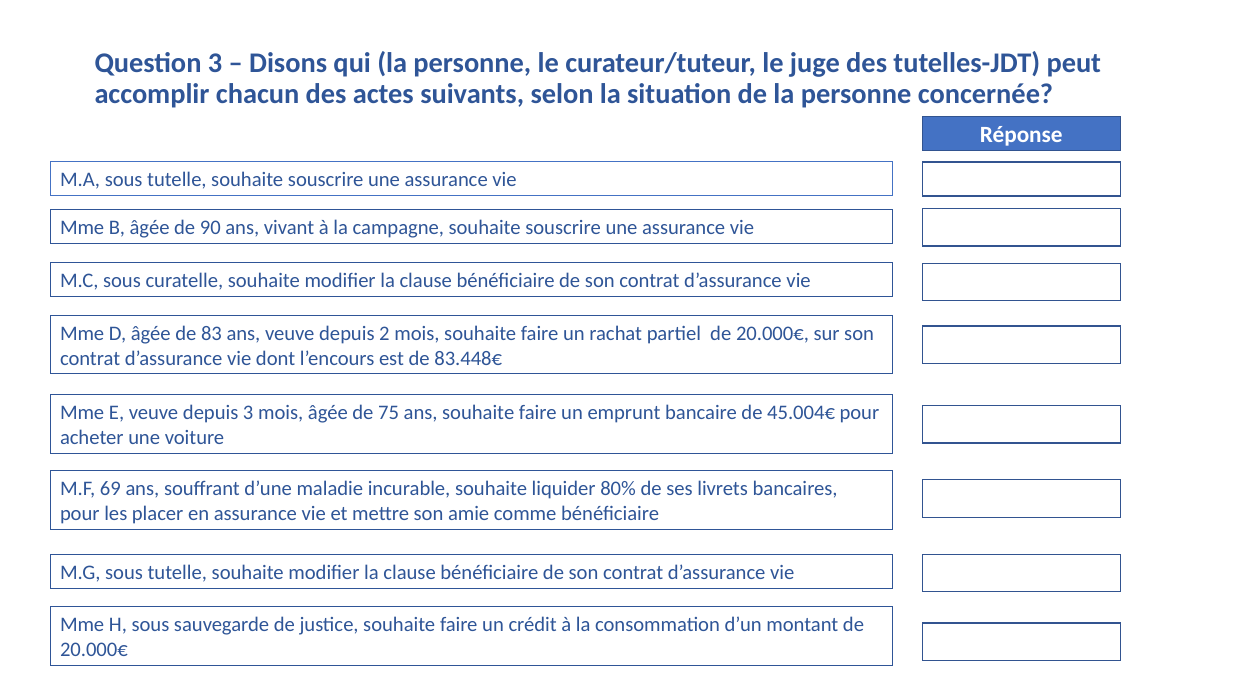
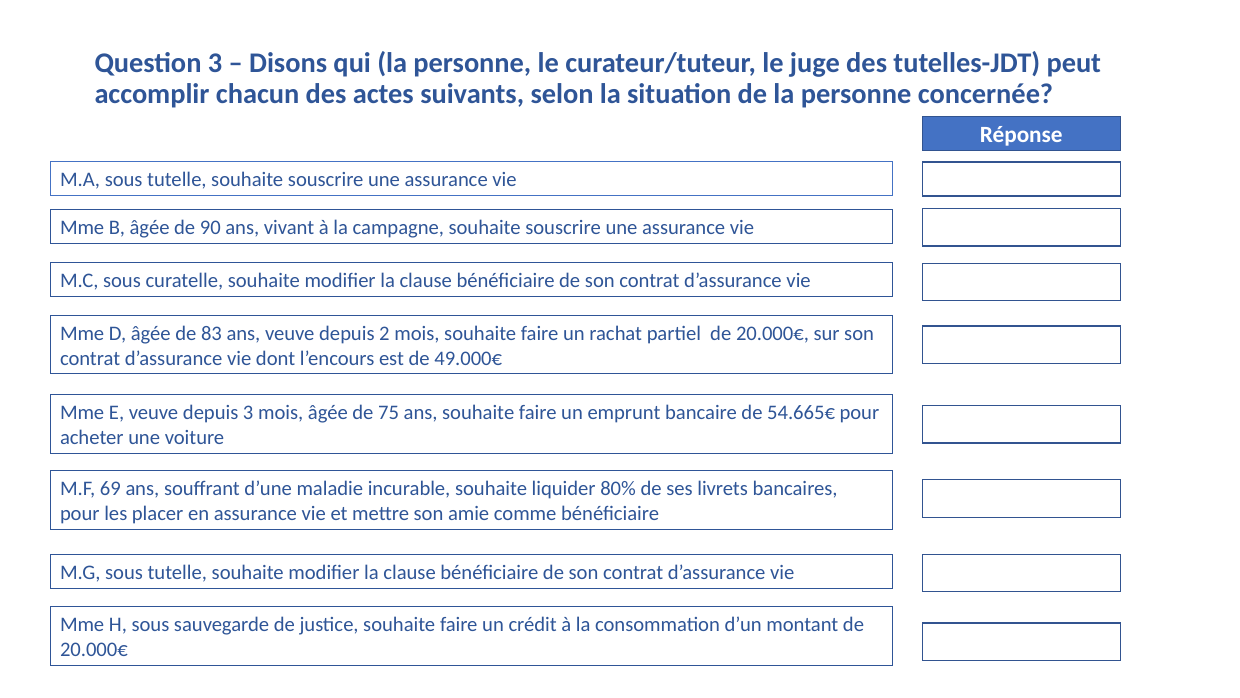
83.448€: 83.448€ -> 49.000€
45.004€: 45.004€ -> 54.665€
